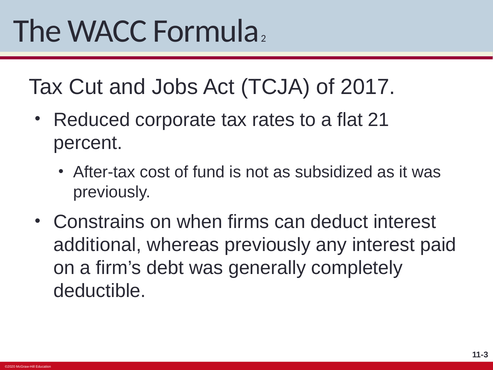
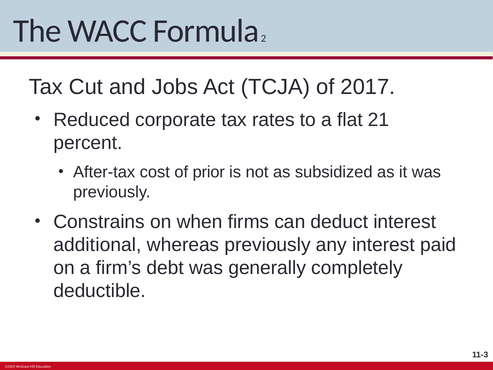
fund: fund -> prior
